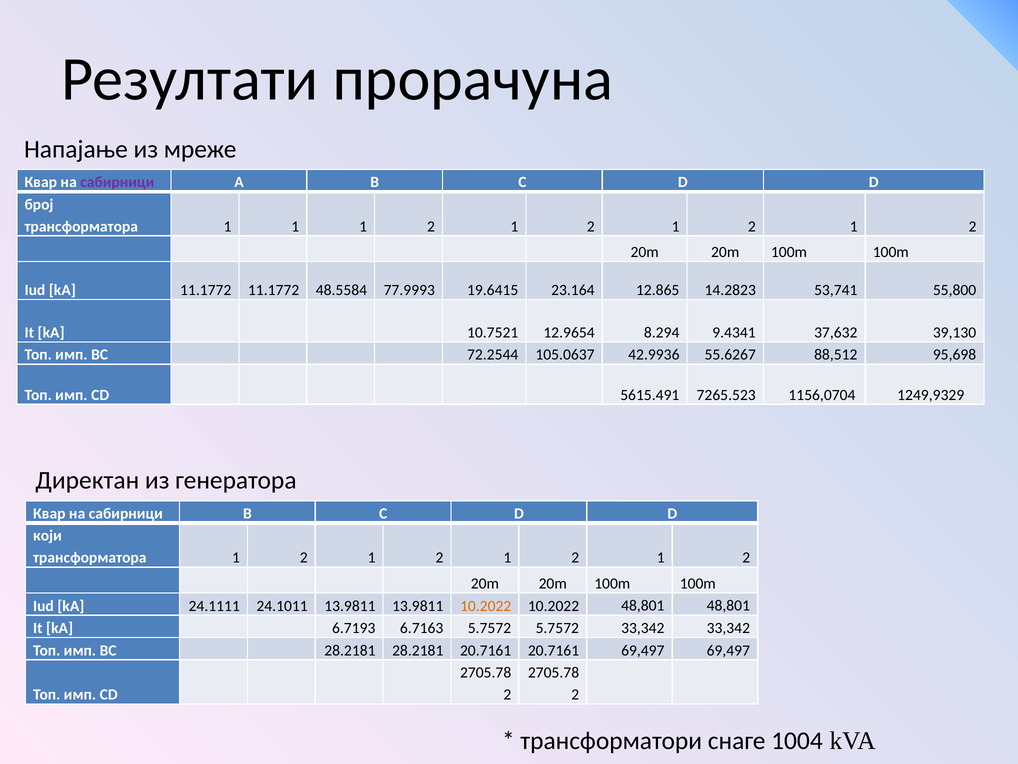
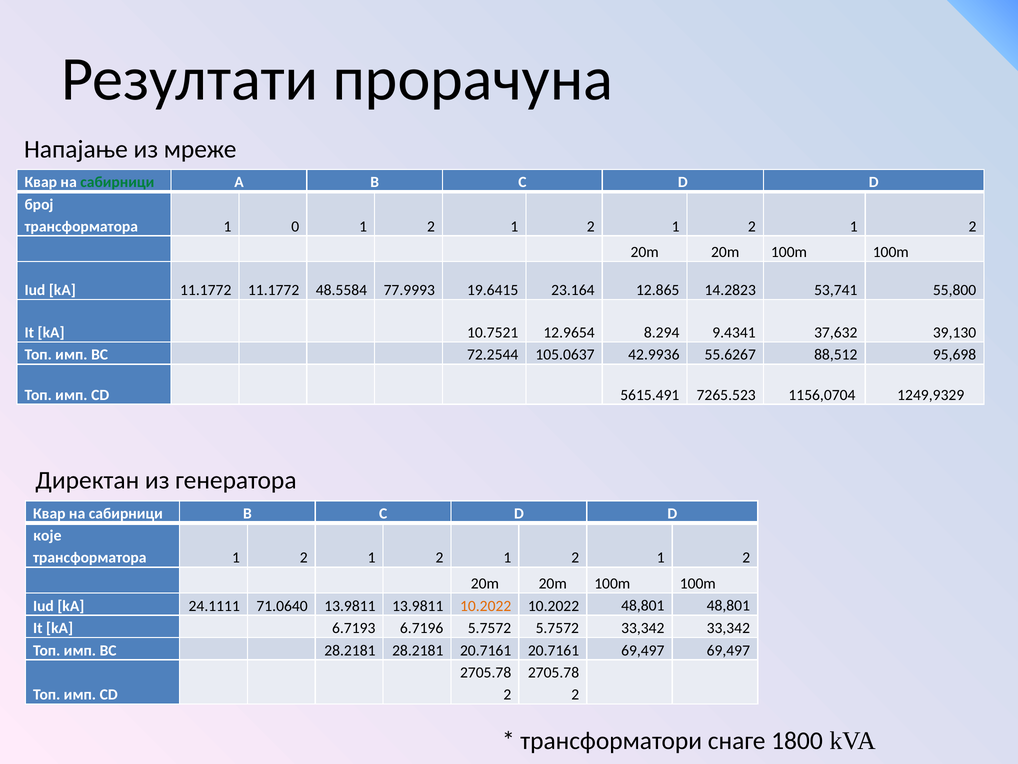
сабирници at (117, 182) colour: purple -> green
трансформатора 1 1: 1 -> 0
који: који -> које
24.1011: 24.1011 -> 71.0640
6.7163: 6.7163 -> 6.7196
1004: 1004 -> 1800
